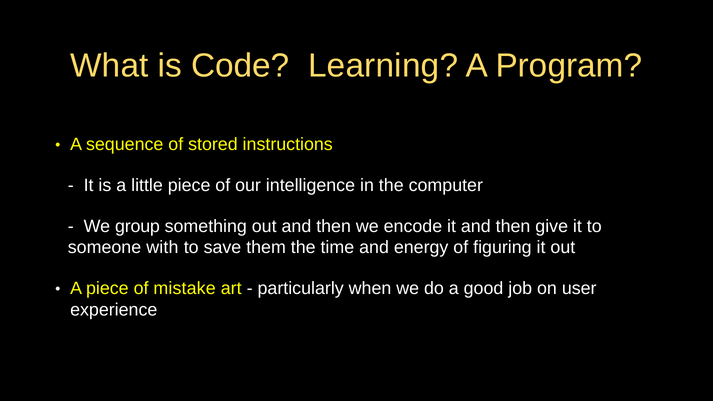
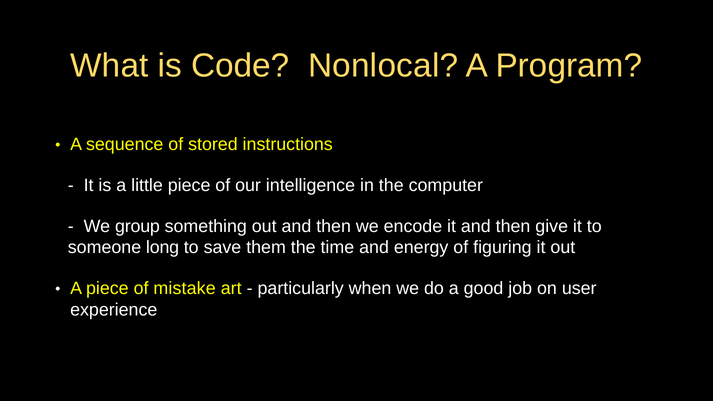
Learning: Learning -> Nonlocal
with: with -> long
